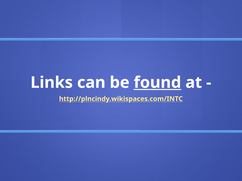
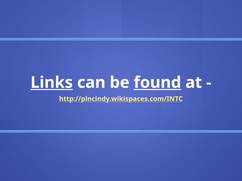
Links underline: none -> present
